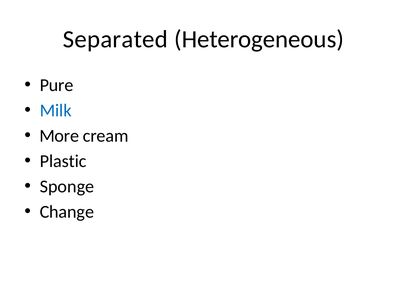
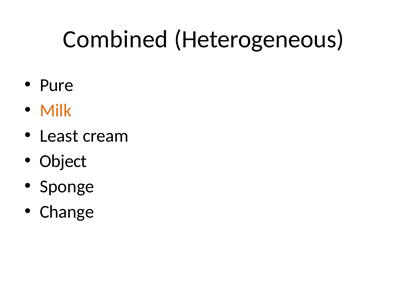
Separated: Separated -> Combined
Milk colour: blue -> orange
More: More -> Least
Plastic: Plastic -> Object
